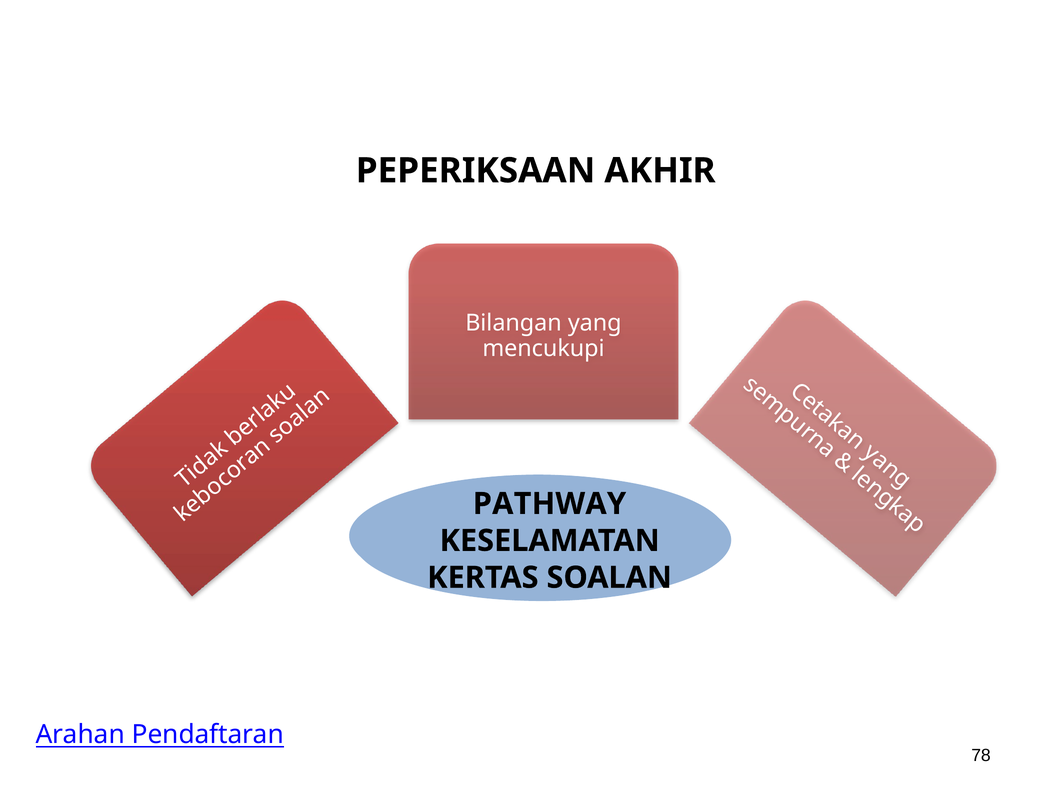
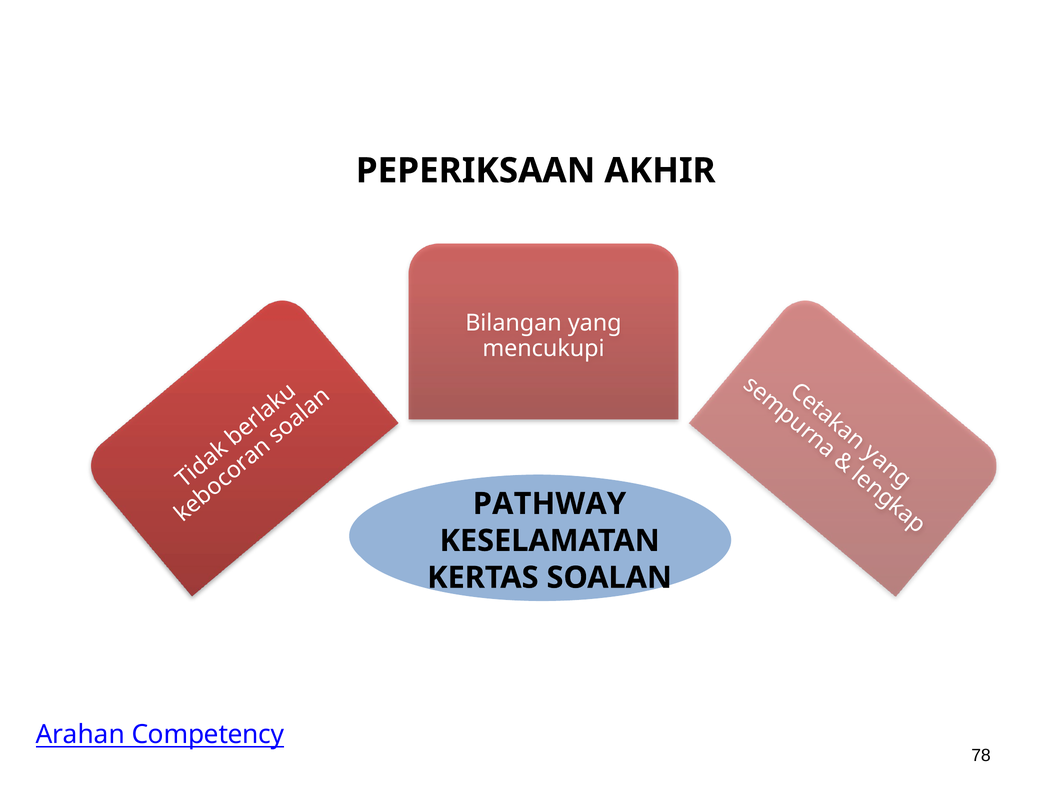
Pendaftaran: Pendaftaran -> Competency
